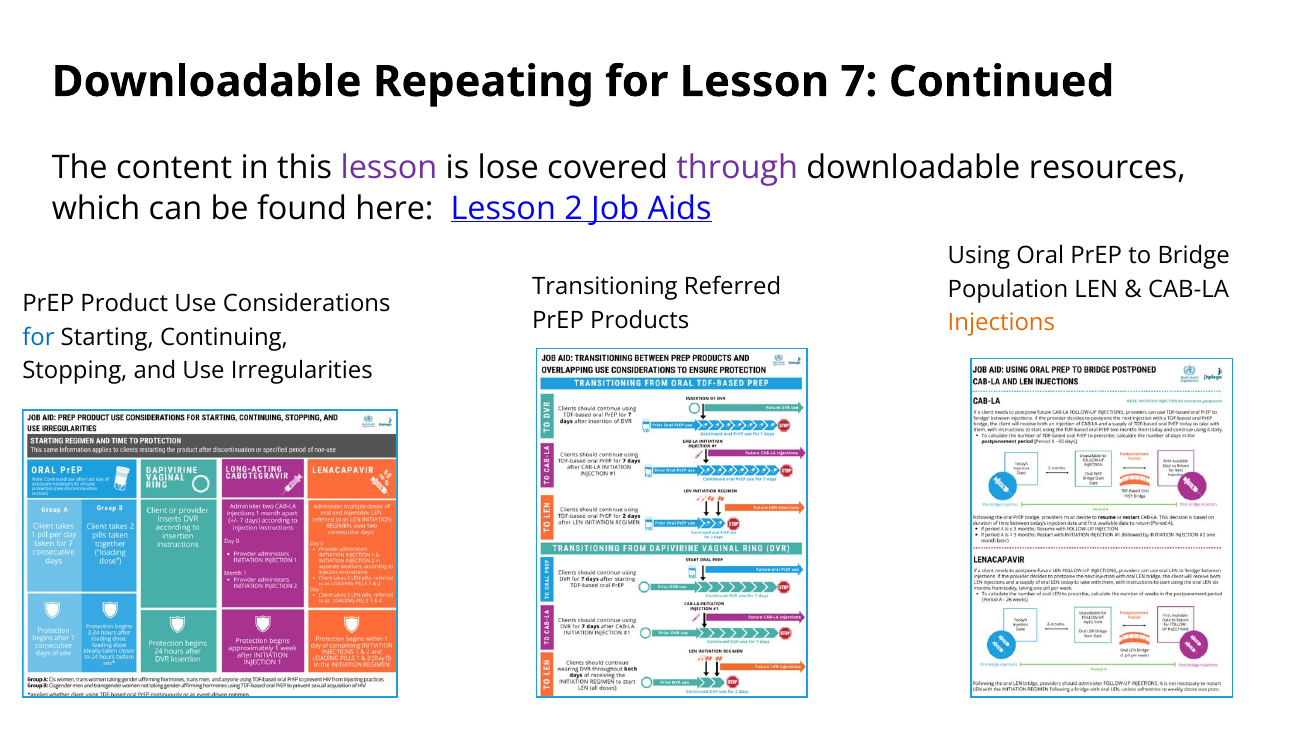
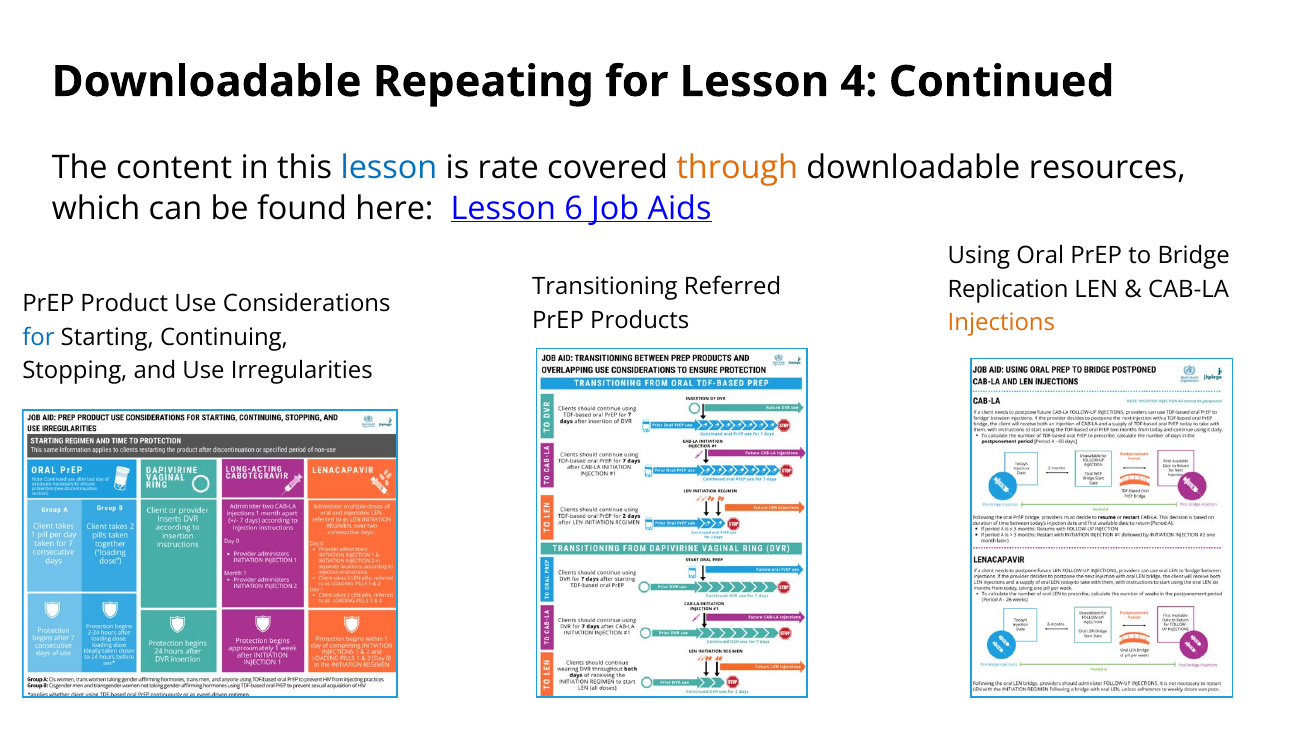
7: 7 -> 4
lesson at (389, 168) colour: purple -> blue
lose: lose -> rate
through colour: purple -> orange
2: 2 -> 6
Population: Population -> Replication
